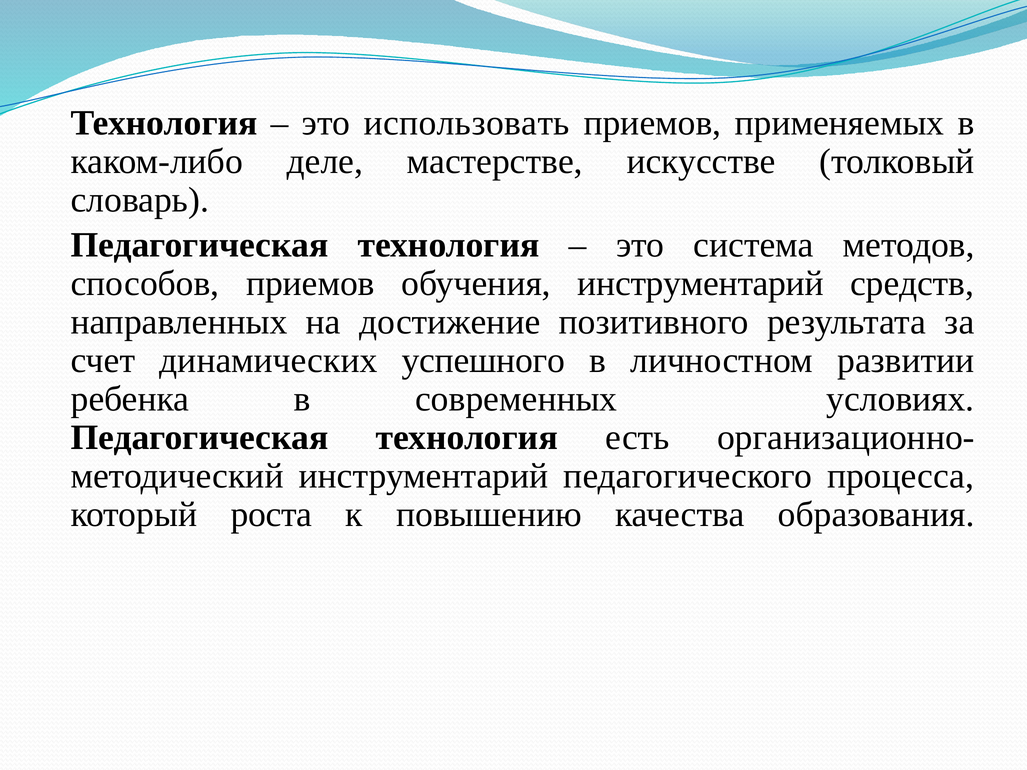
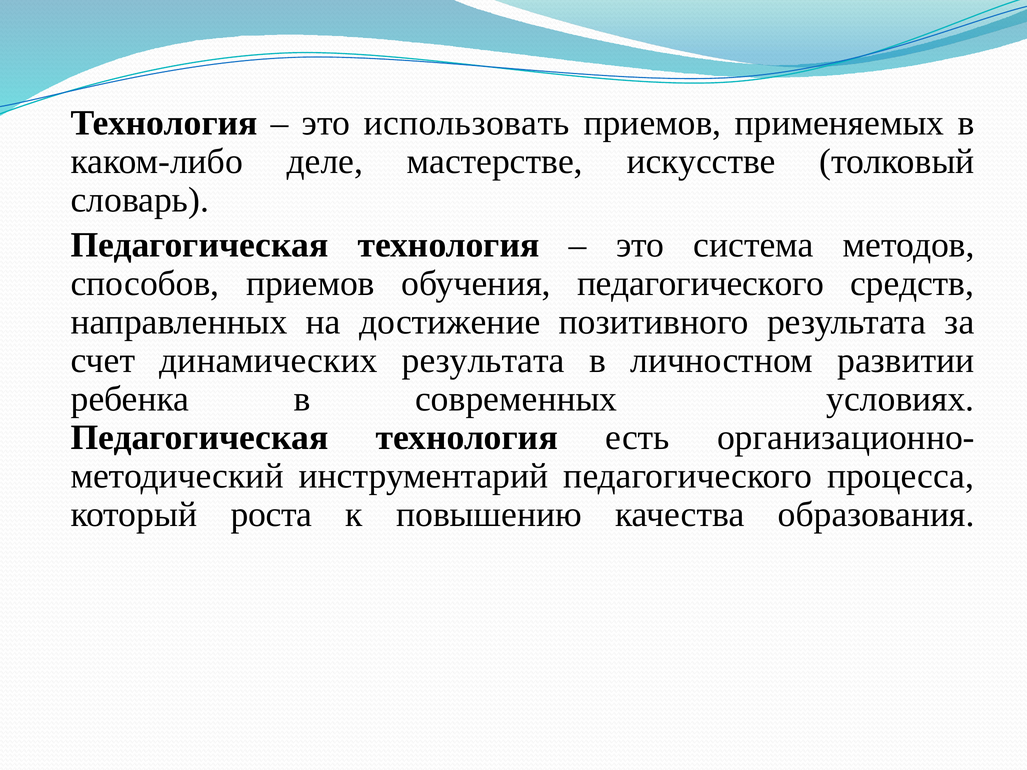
обучения инструментарий: инструментарий -> педагогического
динамических успешного: успешного -> результата
